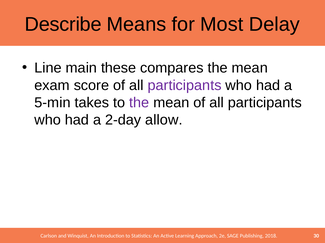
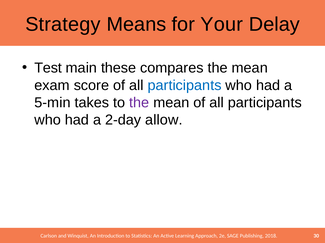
Describe: Describe -> Strategy
Most: Most -> Your
Line: Line -> Test
participants at (185, 86) colour: purple -> blue
